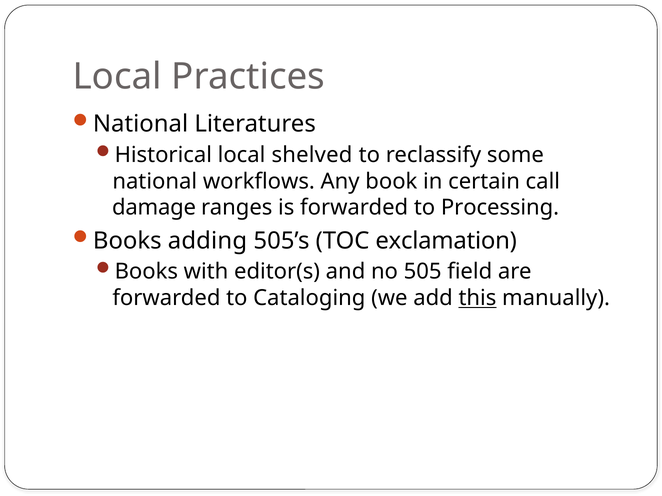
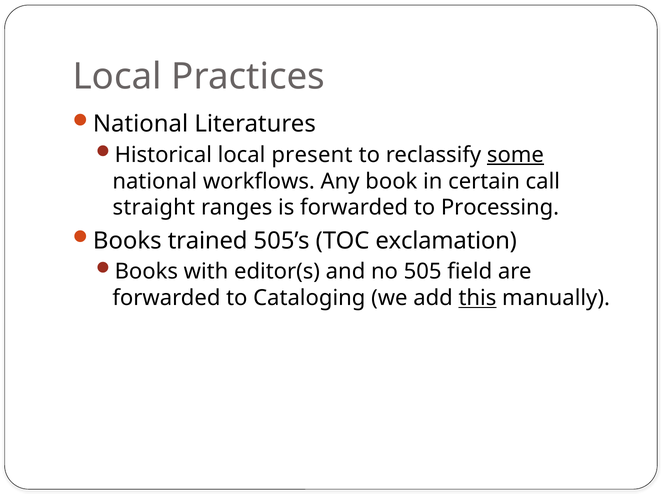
shelved: shelved -> present
some underline: none -> present
damage: damage -> straight
adding: adding -> trained
